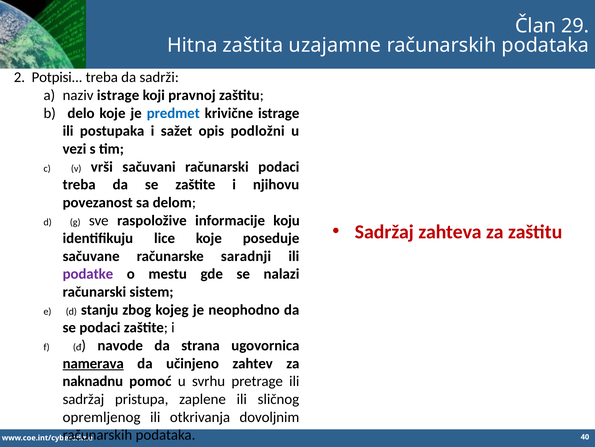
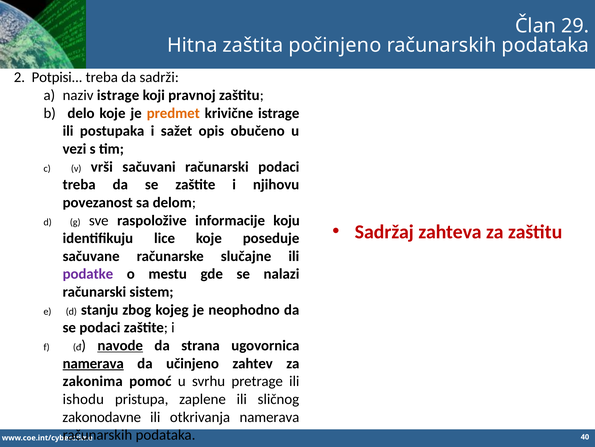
uzajamne: uzajamne -> počinjeno
predmet colour: blue -> orange
podložni: podložni -> obučeno
saradnji: saradnji -> slučajne
navode underline: none -> present
naknadnu: naknadnu -> zakonima
sadržaj at (83, 399): sadržaj -> ishodu
opremljenog: opremljenog -> zakonodavne
otkrivanja dovoljnim: dovoljnim -> namerava
